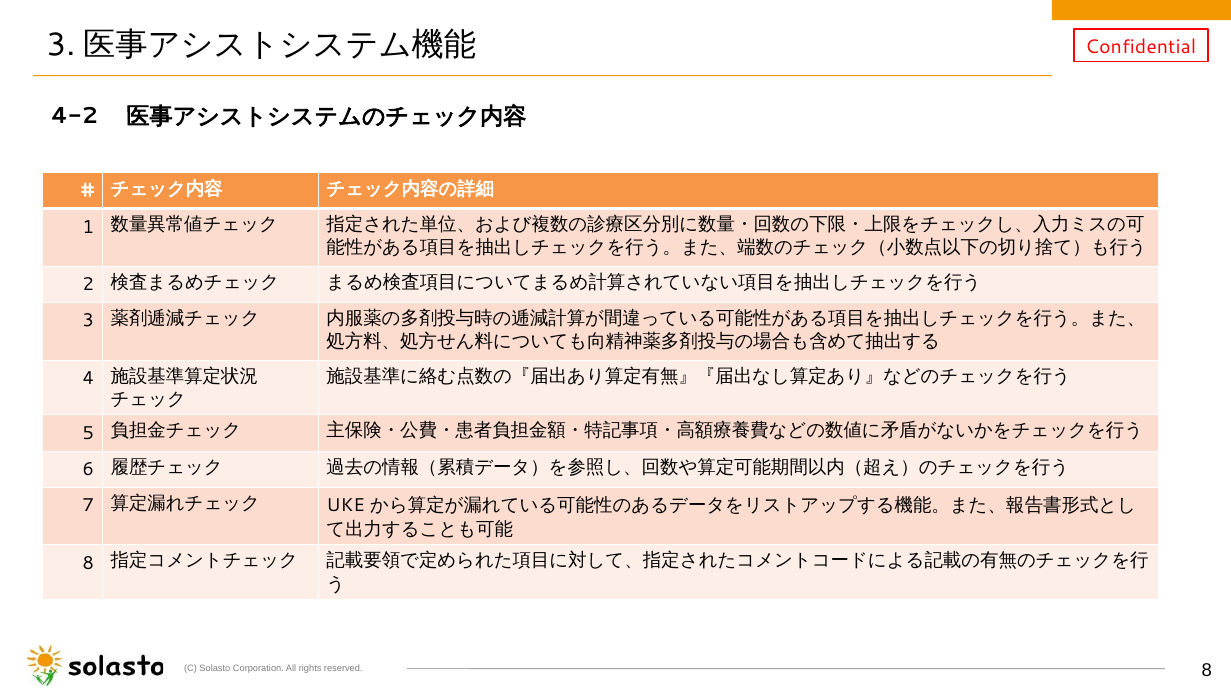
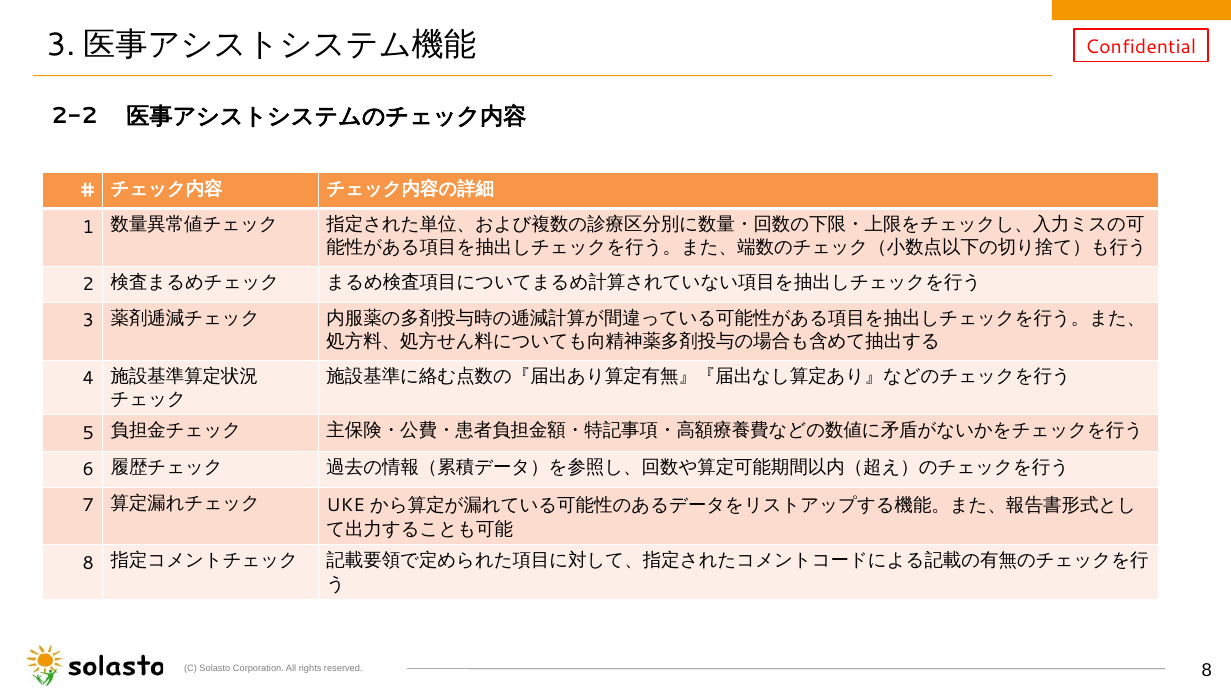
4-2: 4-2 -> 2-2
